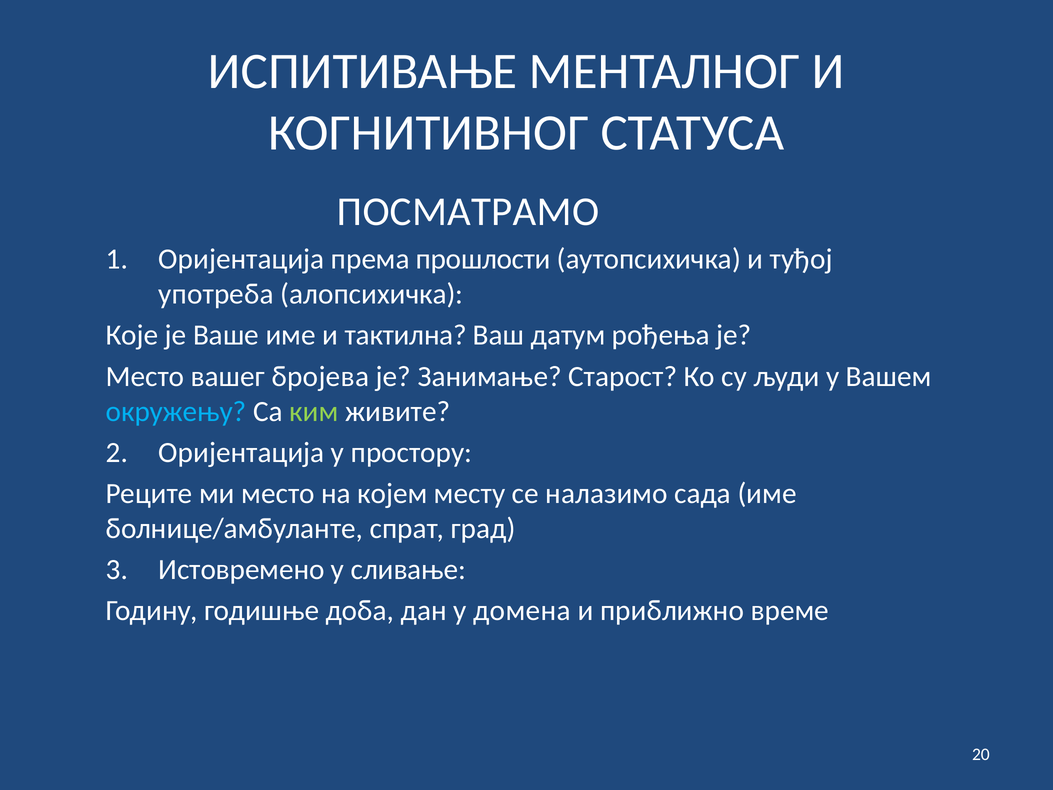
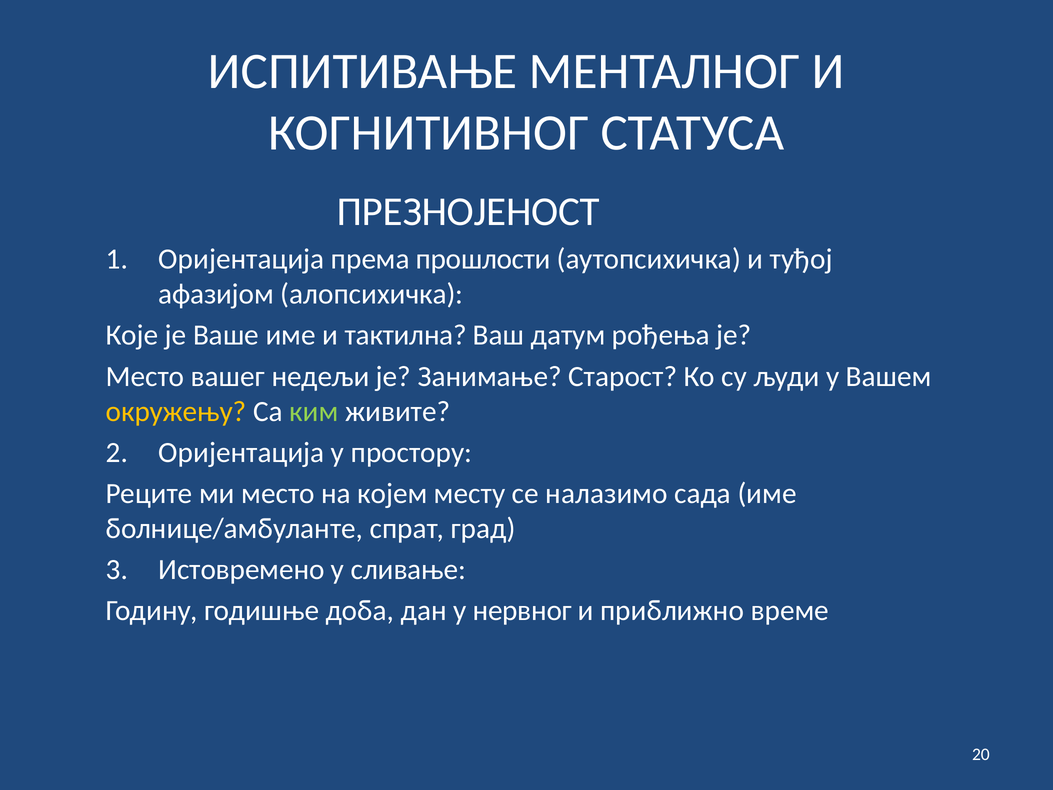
ПОСМАТРАМО: ПОСМАТРАМО -> ПРЕЗНОЈЕНОСТ
употреба: употреба -> афазијом
бројева: бројева -> недељи
окружењу colour: light blue -> yellow
домена: домена -> нервног
